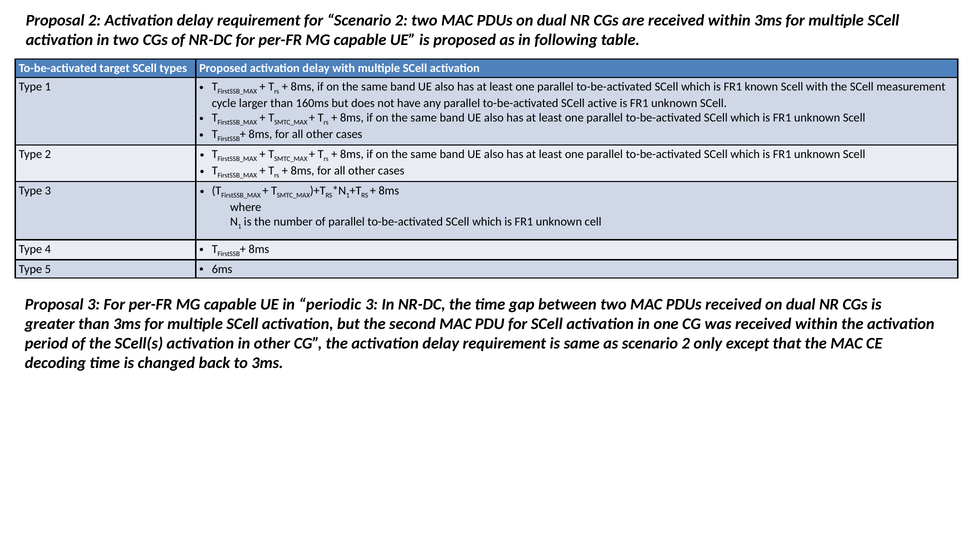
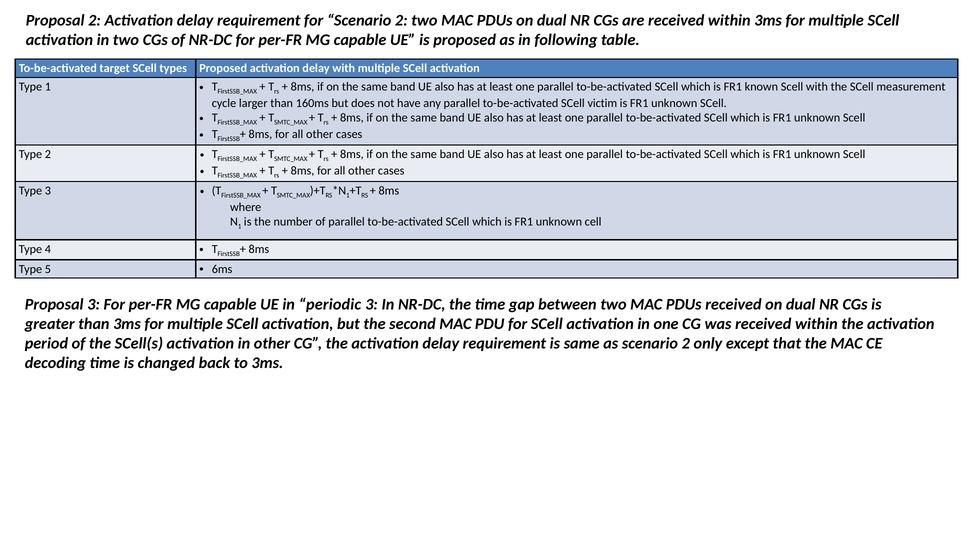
active: active -> victim
